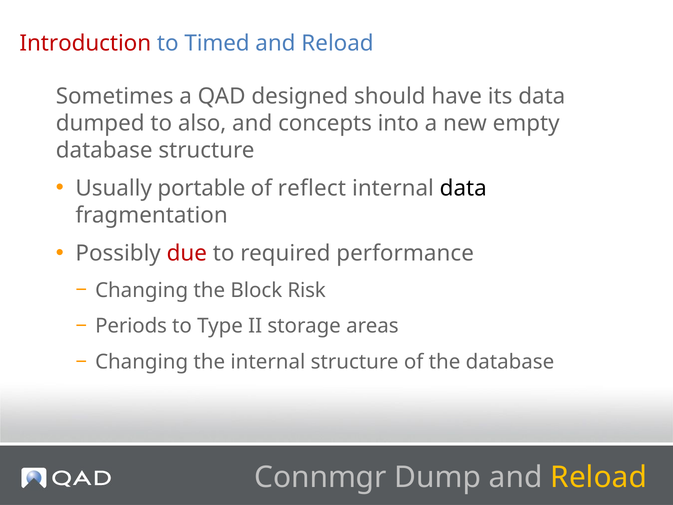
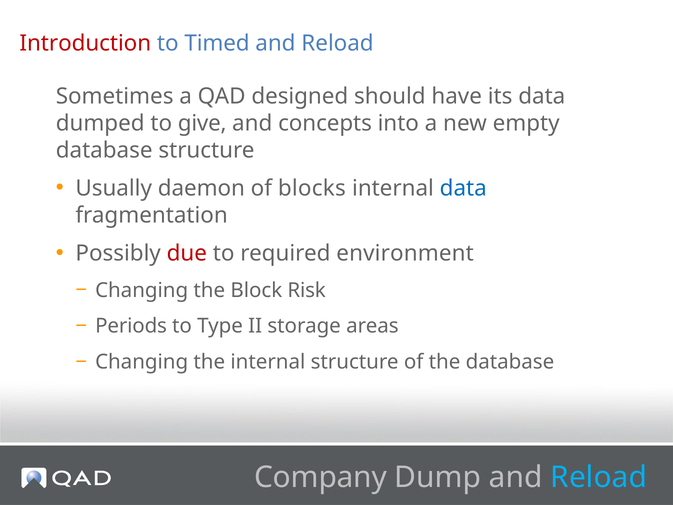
also: also -> give
portable: portable -> daemon
reflect: reflect -> blocks
data at (463, 188) colour: black -> blue
performance: performance -> environment
Connmgr: Connmgr -> Company
Reload at (599, 477) colour: yellow -> light blue
